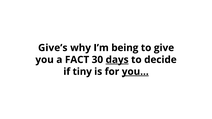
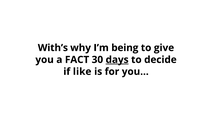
Give’s: Give’s -> With’s
tiny: tiny -> like
you… underline: present -> none
